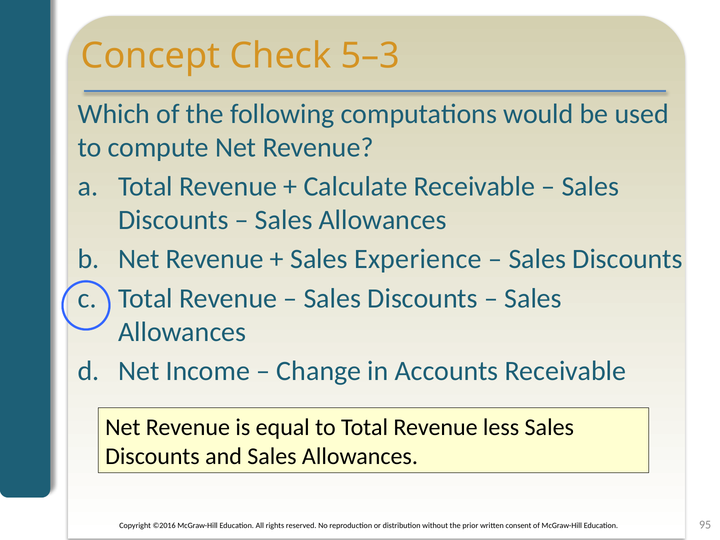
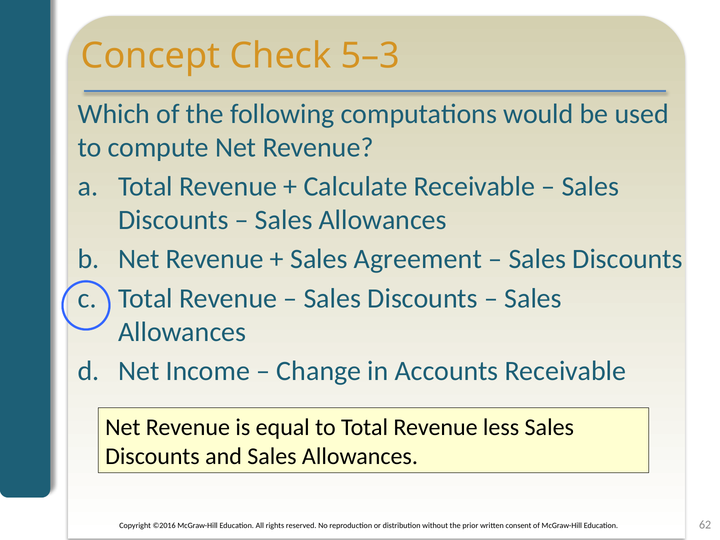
Experience: Experience -> Agreement
95: 95 -> 62
